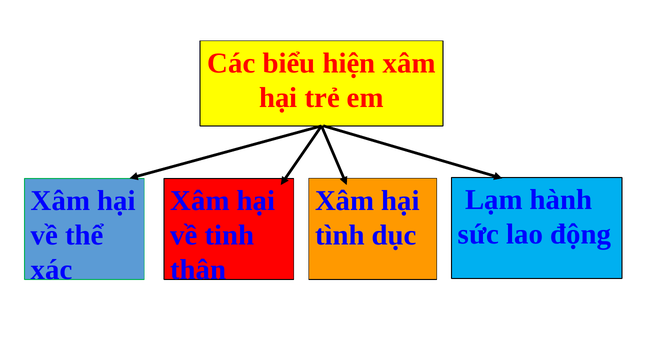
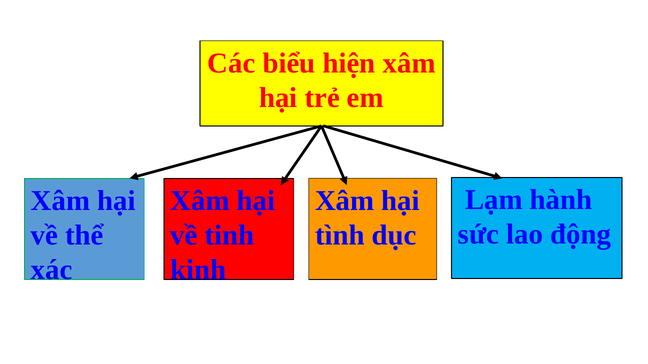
thân: thân -> kinh
